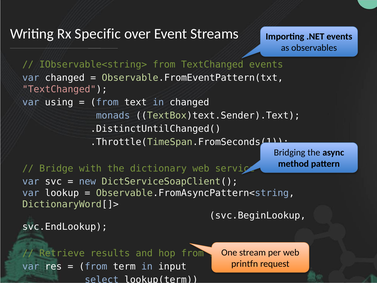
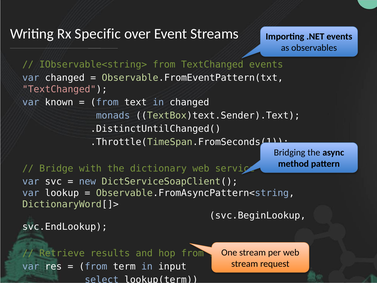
using: using -> known
printfn at (245, 263): printfn -> stream
